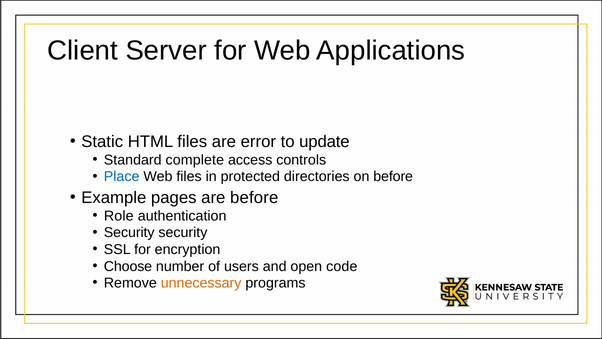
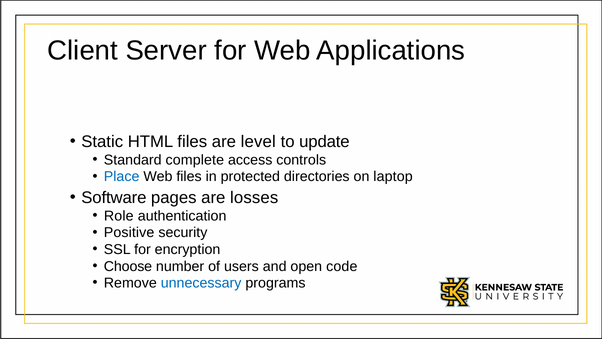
error: error -> level
on before: before -> laptop
Example: Example -> Software
are before: before -> losses
Security at (129, 232): Security -> Positive
unnecessary colour: orange -> blue
